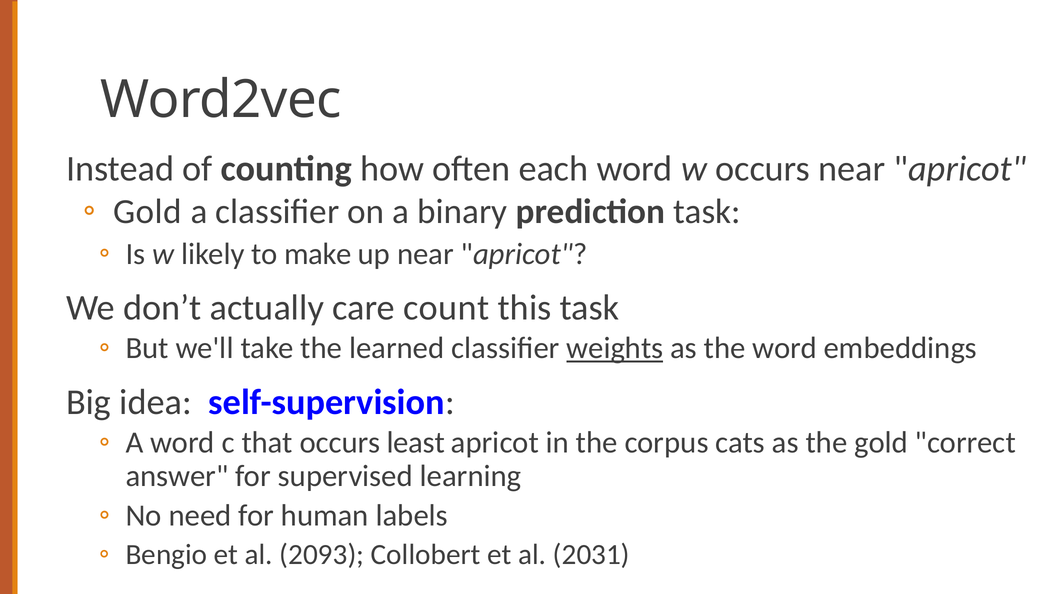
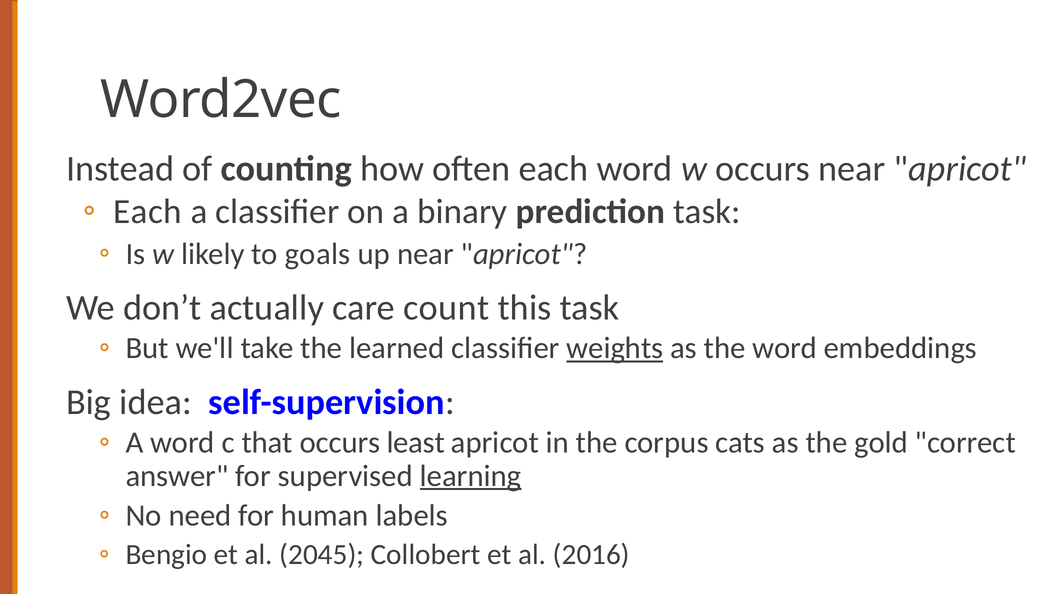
Gold at (148, 212): Gold -> Each
make: make -> goals
learning underline: none -> present
2093: 2093 -> 2045
2031: 2031 -> 2016
